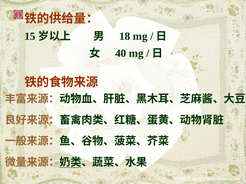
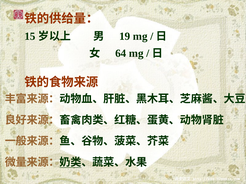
18: 18 -> 19
40: 40 -> 64
